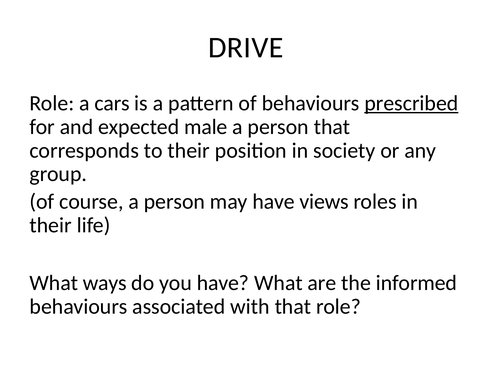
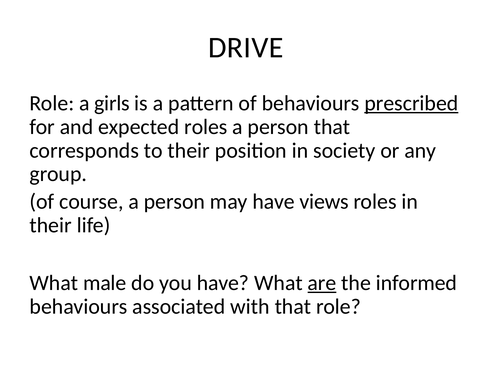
cars: cars -> girls
expected male: male -> roles
ways: ways -> male
are underline: none -> present
